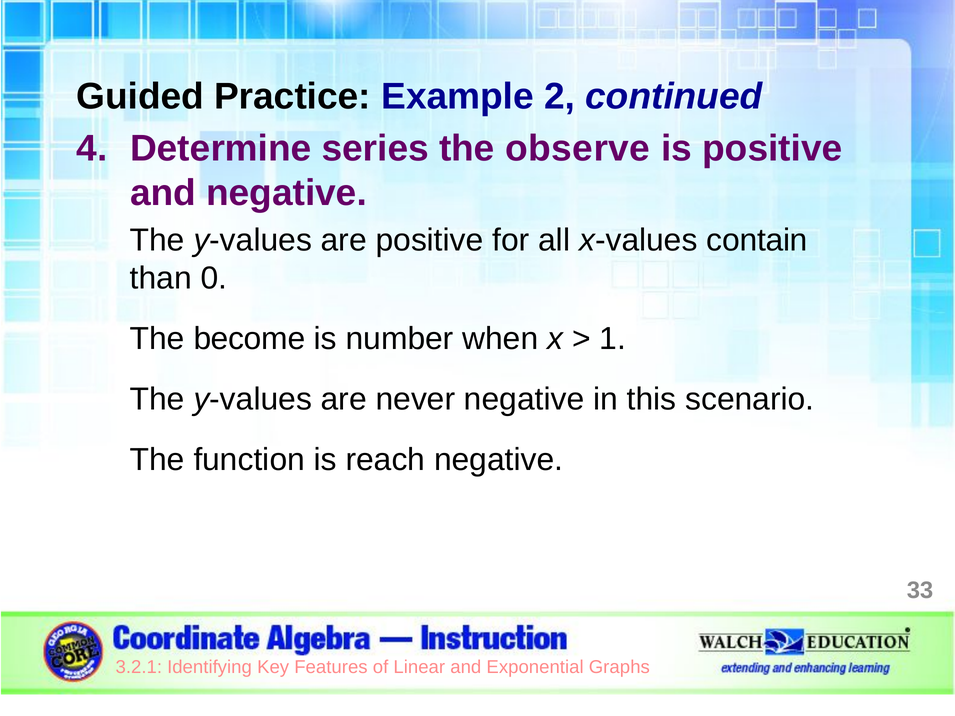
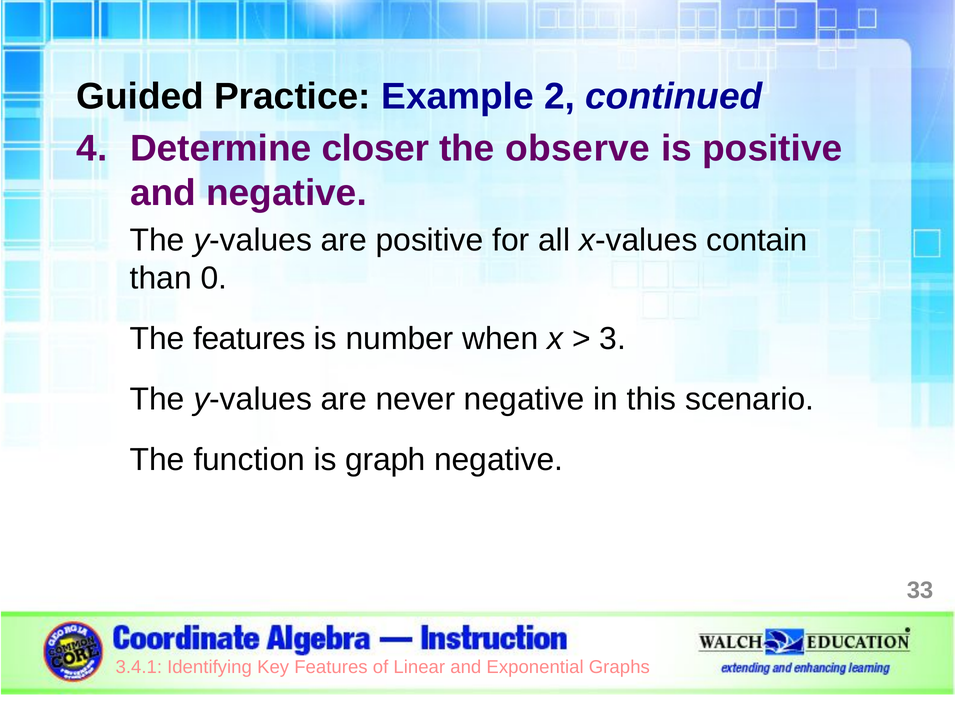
series: series -> closer
The become: become -> features
1: 1 -> 3
reach: reach -> graph
3.2.1: 3.2.1 -> 3.4.1
